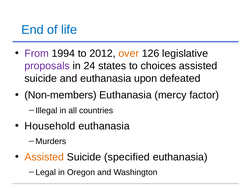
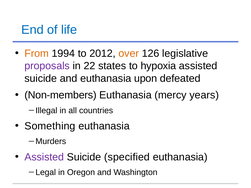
From colour: purple -> orange
24: 24 -> 22
choices: choices -> hypoxia
factor: factor -> years
Household: Household -> Something
Assisted at (44, 157) colour: orange -> purple
